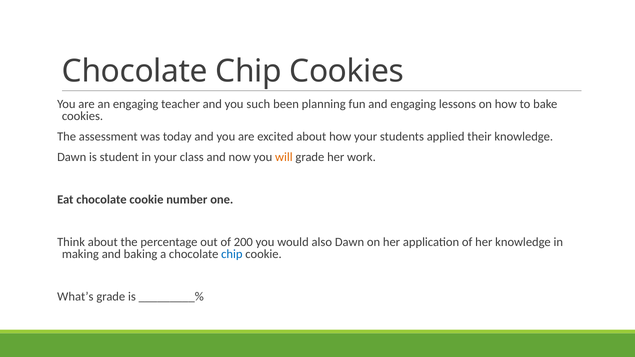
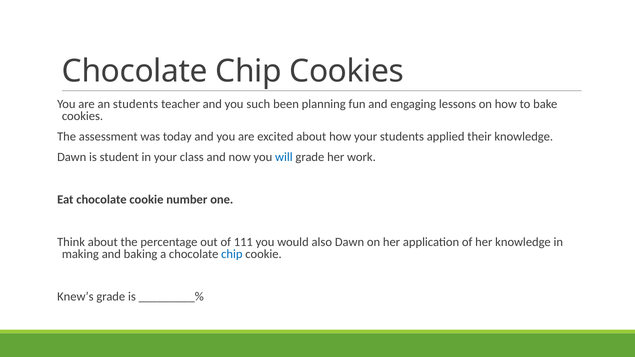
an engaging: engaging -> students
will colour: orange -> blue
200: 200 -> 111
What’s: What’s -> Knew’s
